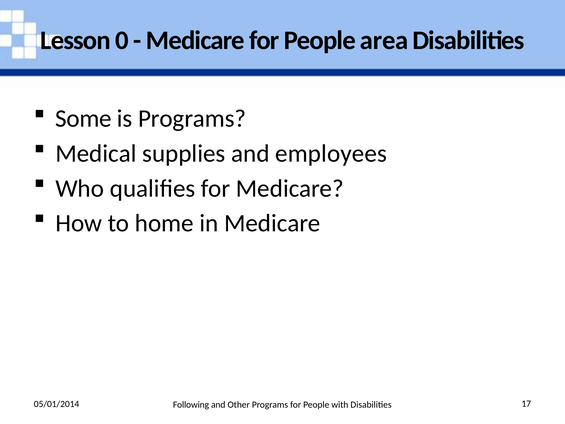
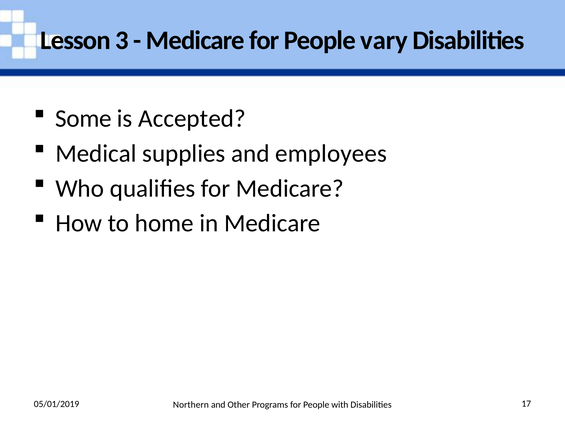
0: 0 -> 3
area: area -> vary
is Programs: Programs -> Accepted
05/01/2014: 05/01/2014 -> 05/01/2019
Following: Following -> Northern
